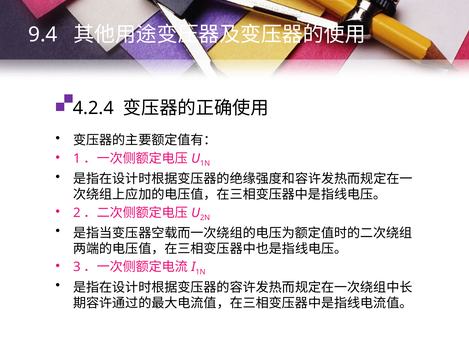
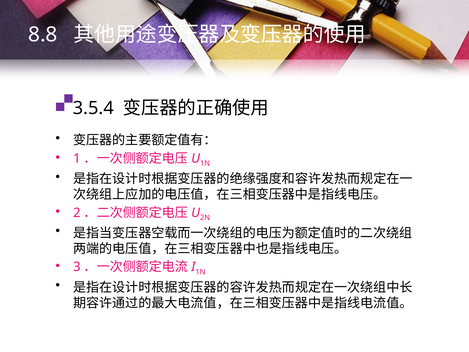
9.4: 9.4 -> 8.8
4.2.4: 4.2.4 -> 3.5.4
